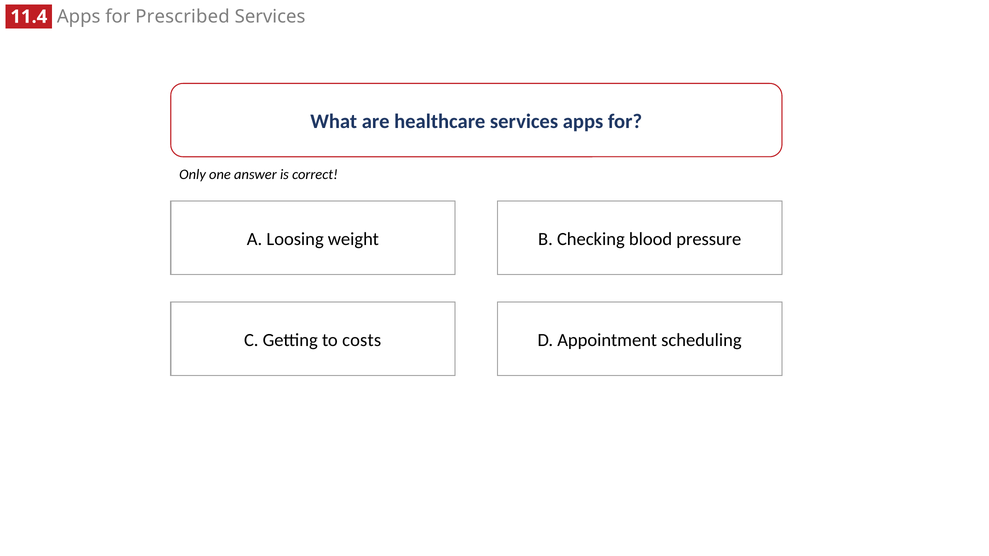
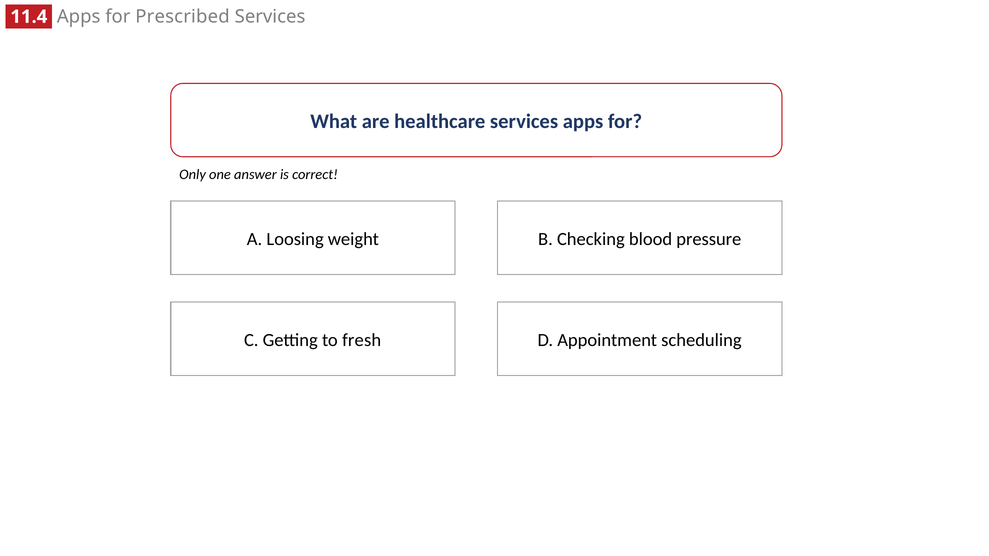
costs: costs -> fresh
